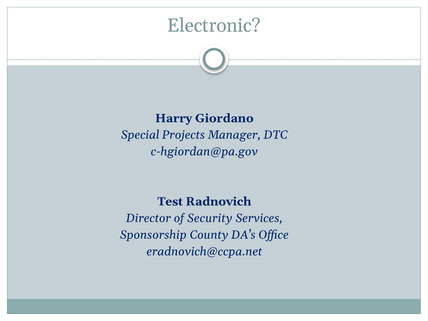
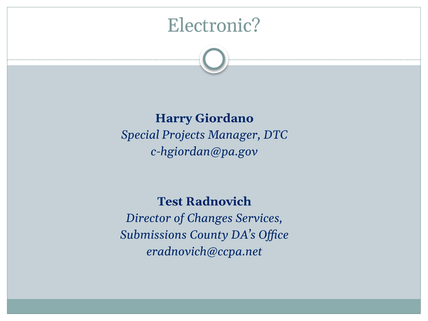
Security: Security -> Changes
Sponsorship: Sponsorship -> Submissions
